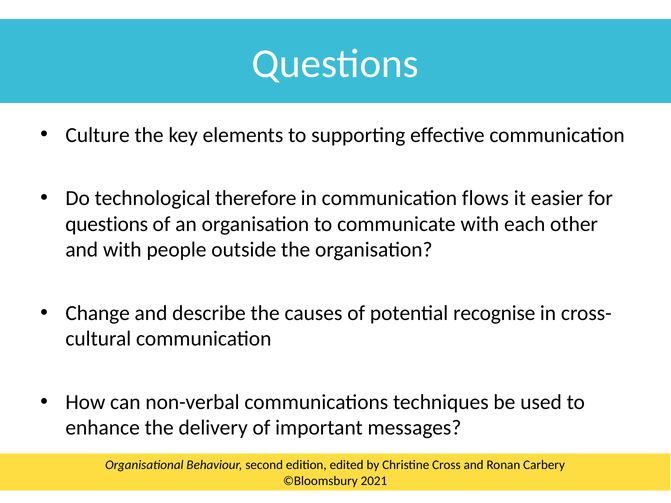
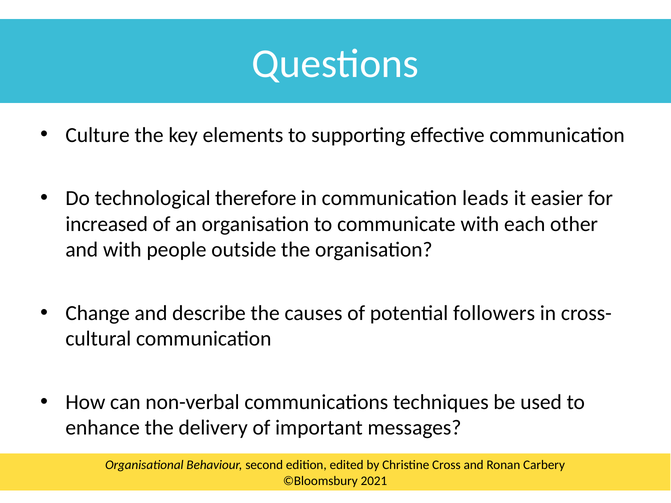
flows: flows -> leads
questions at (107, 224): questions -> increased
recognise: recognise -> followers
